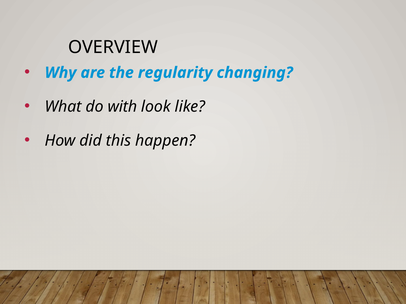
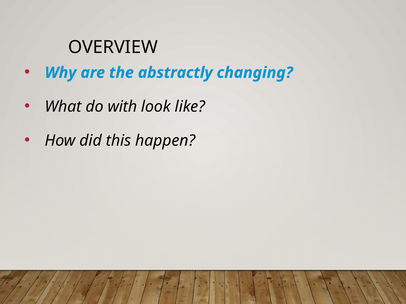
regularity: regularity -> abstractly
